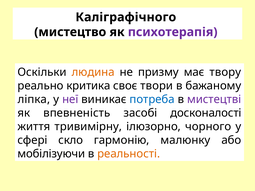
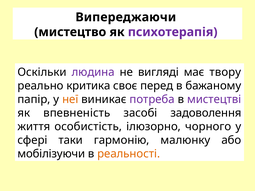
Каліграфічного: Каліграфічного -> Випереджаючи
людина colour: orange -> purple
призму: призму -> вигляді
твори: твори -> перед
ліпка: ліпка -> папір
неї colour: purple -> orange
потреба colour: blue -> purple
досконалості: досконалості -> задоволення
тривимірну: тривимірну -> особистість
скло: скло -> таки
